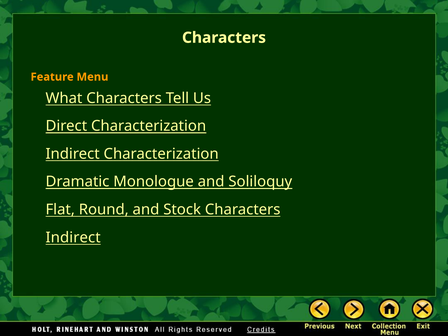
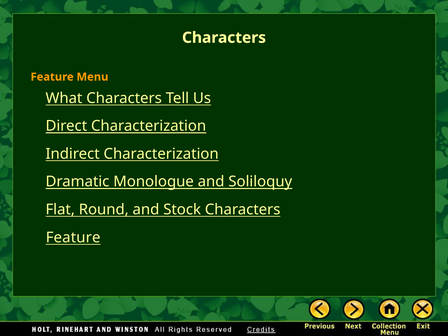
Indirect at (73, 237): Indirect -> Feature
